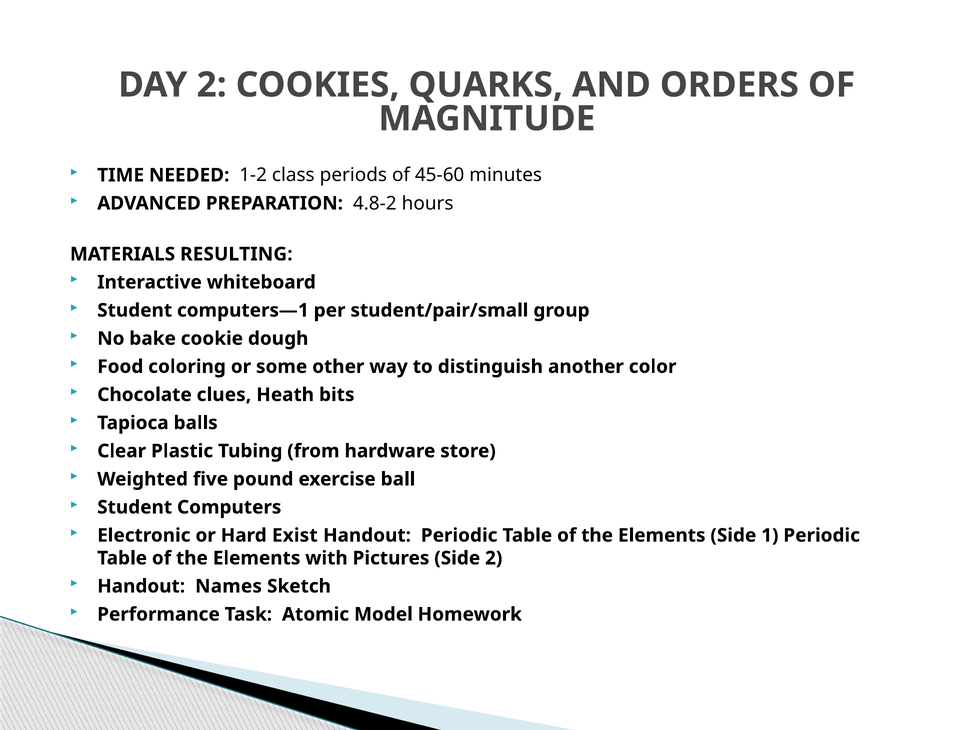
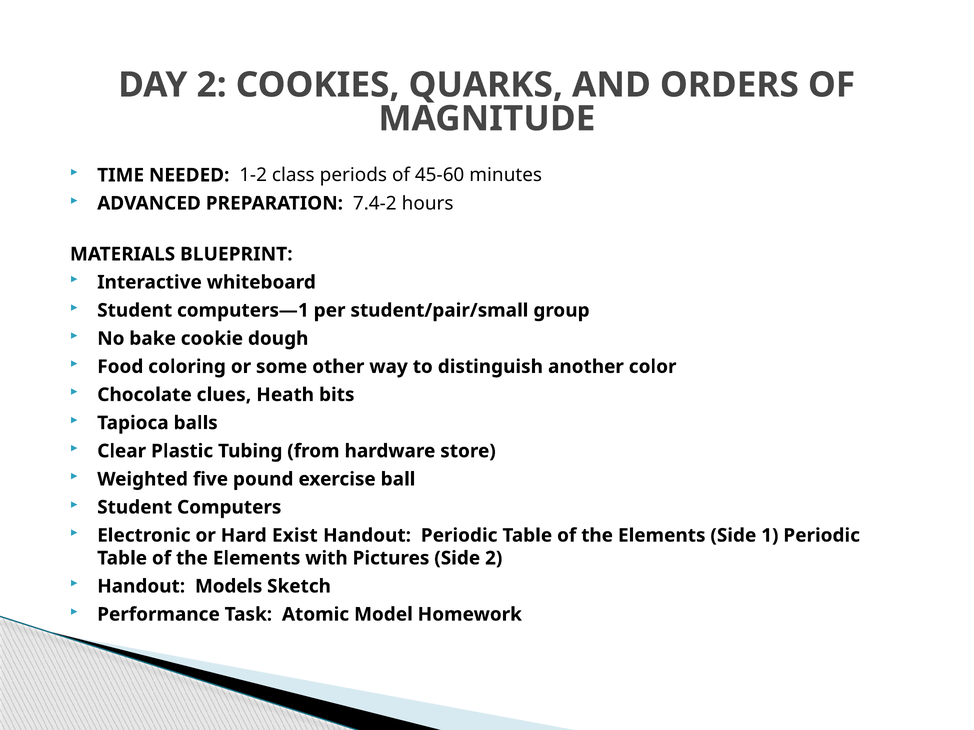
4.8-2: 4.8-2 -> 7.4-2
RESULTING: RESULTING -> BLUEPRINT
Names: Names -> Models
